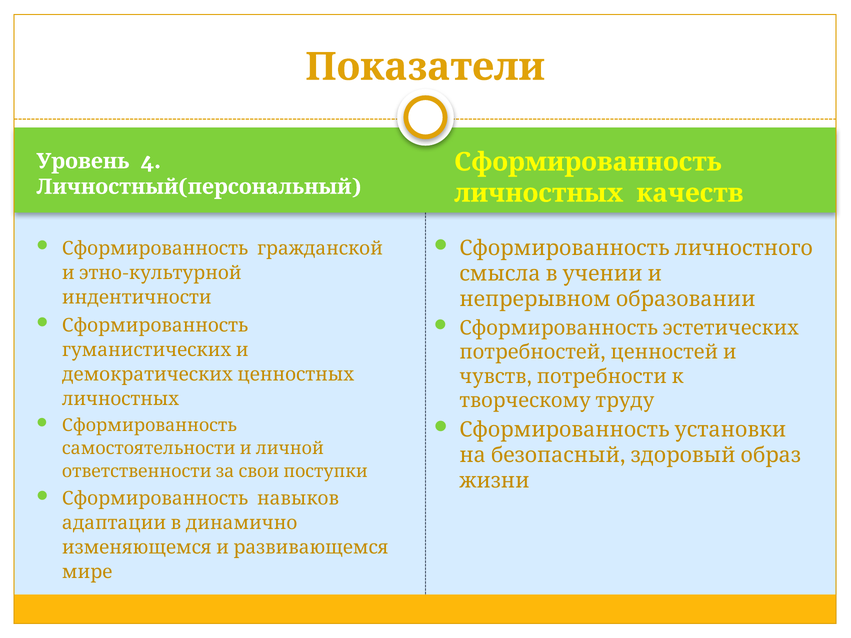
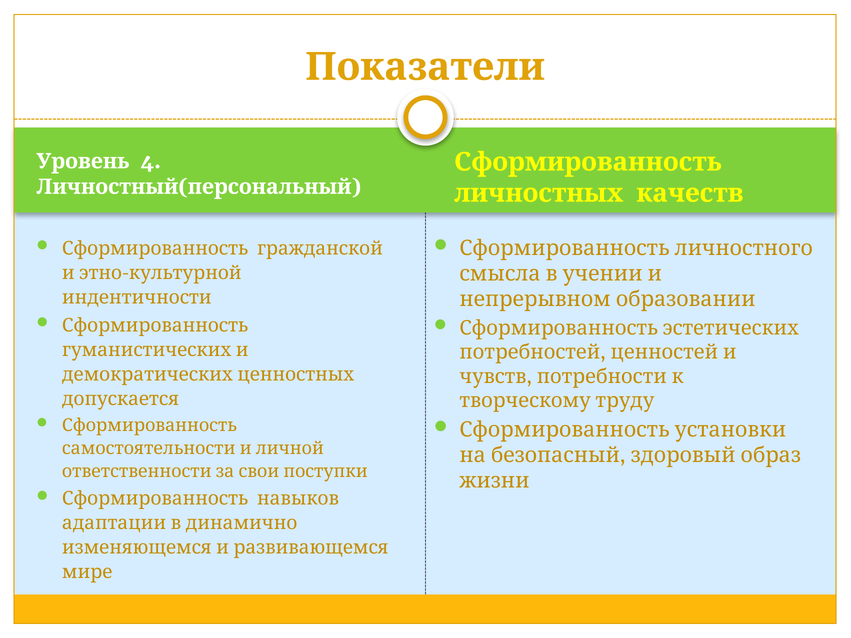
личностных at (121, 399): личностных -> допускается
